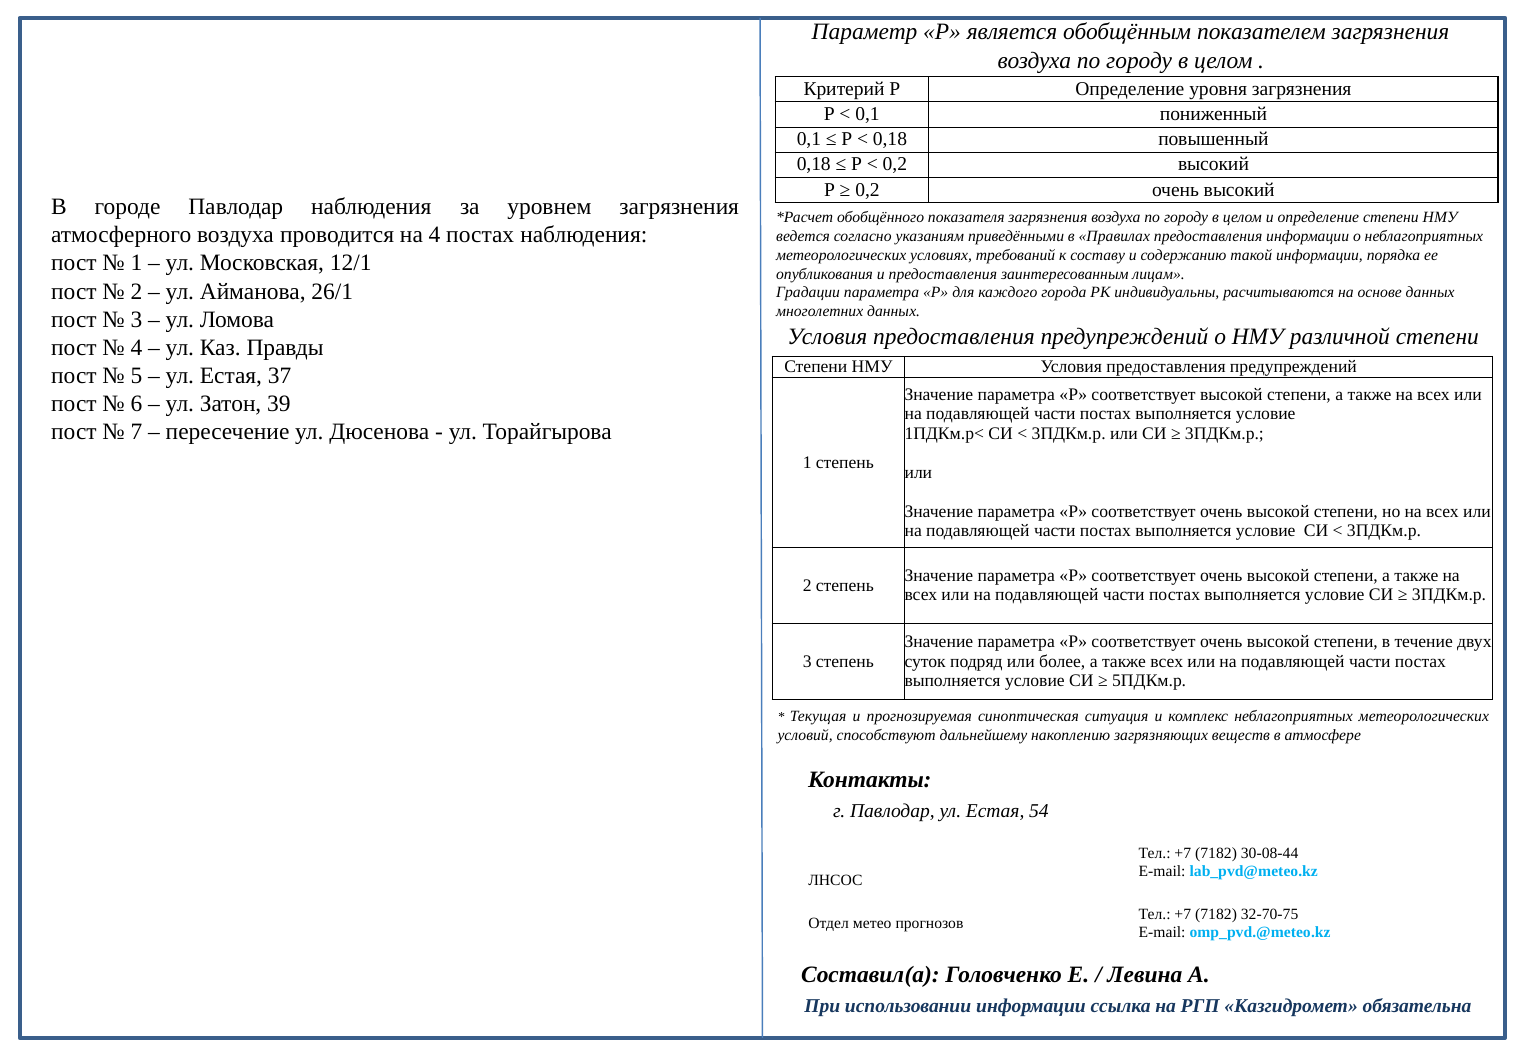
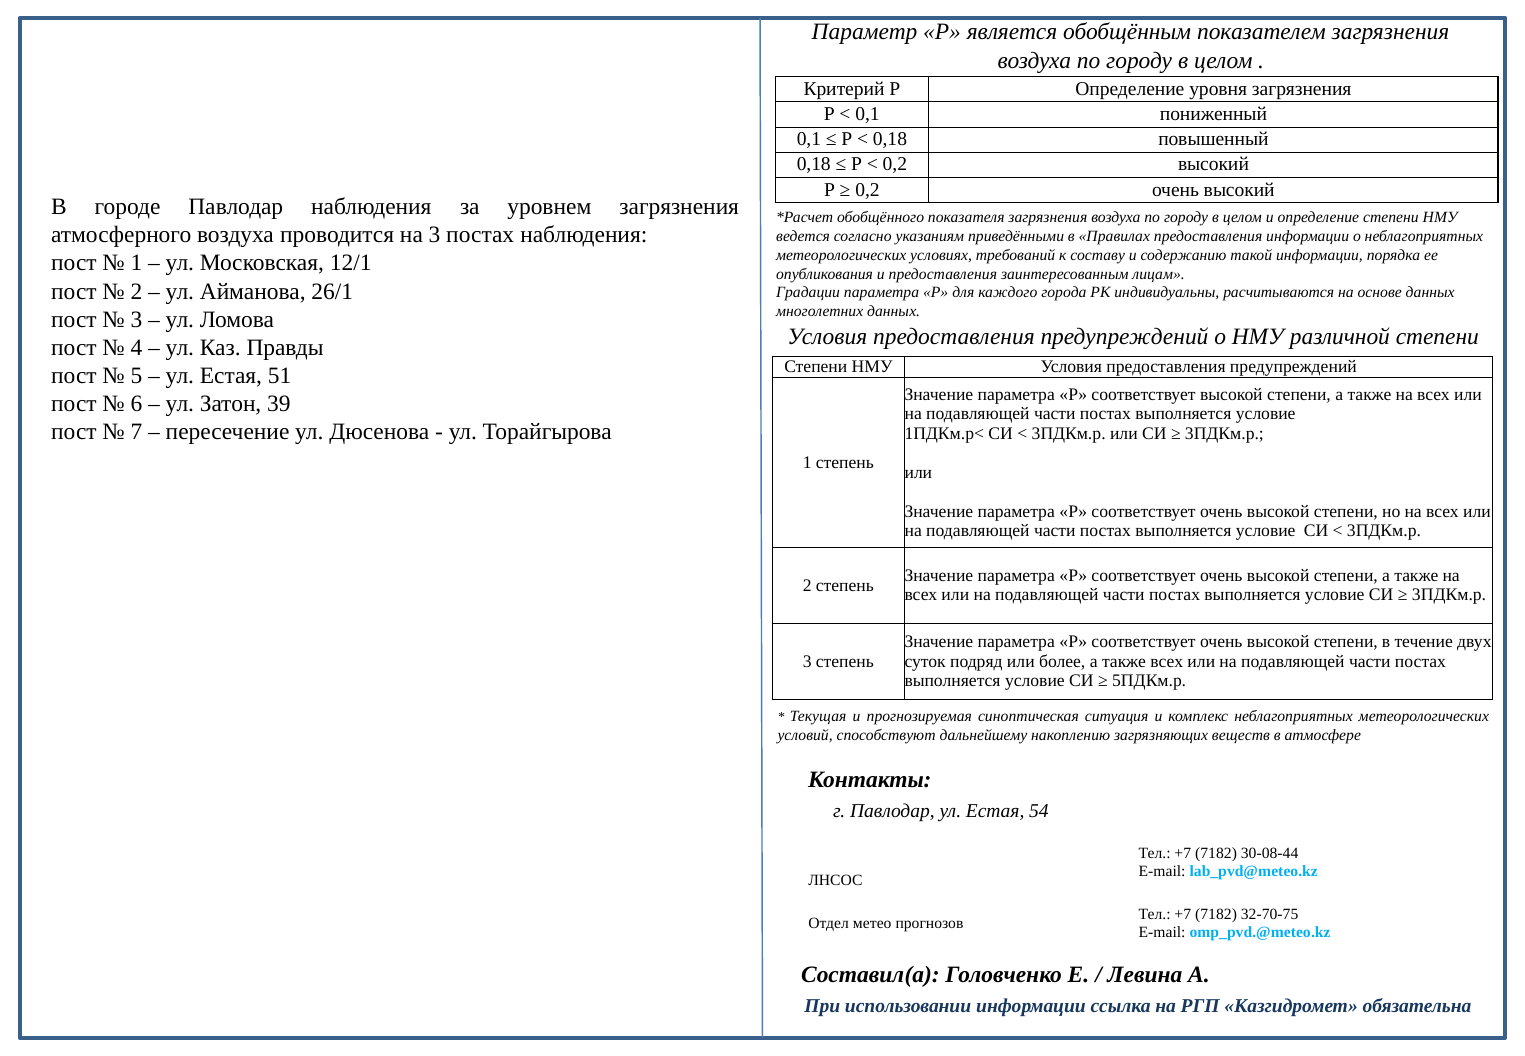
на 4: 4 -> 3
37: 37 -> 51
